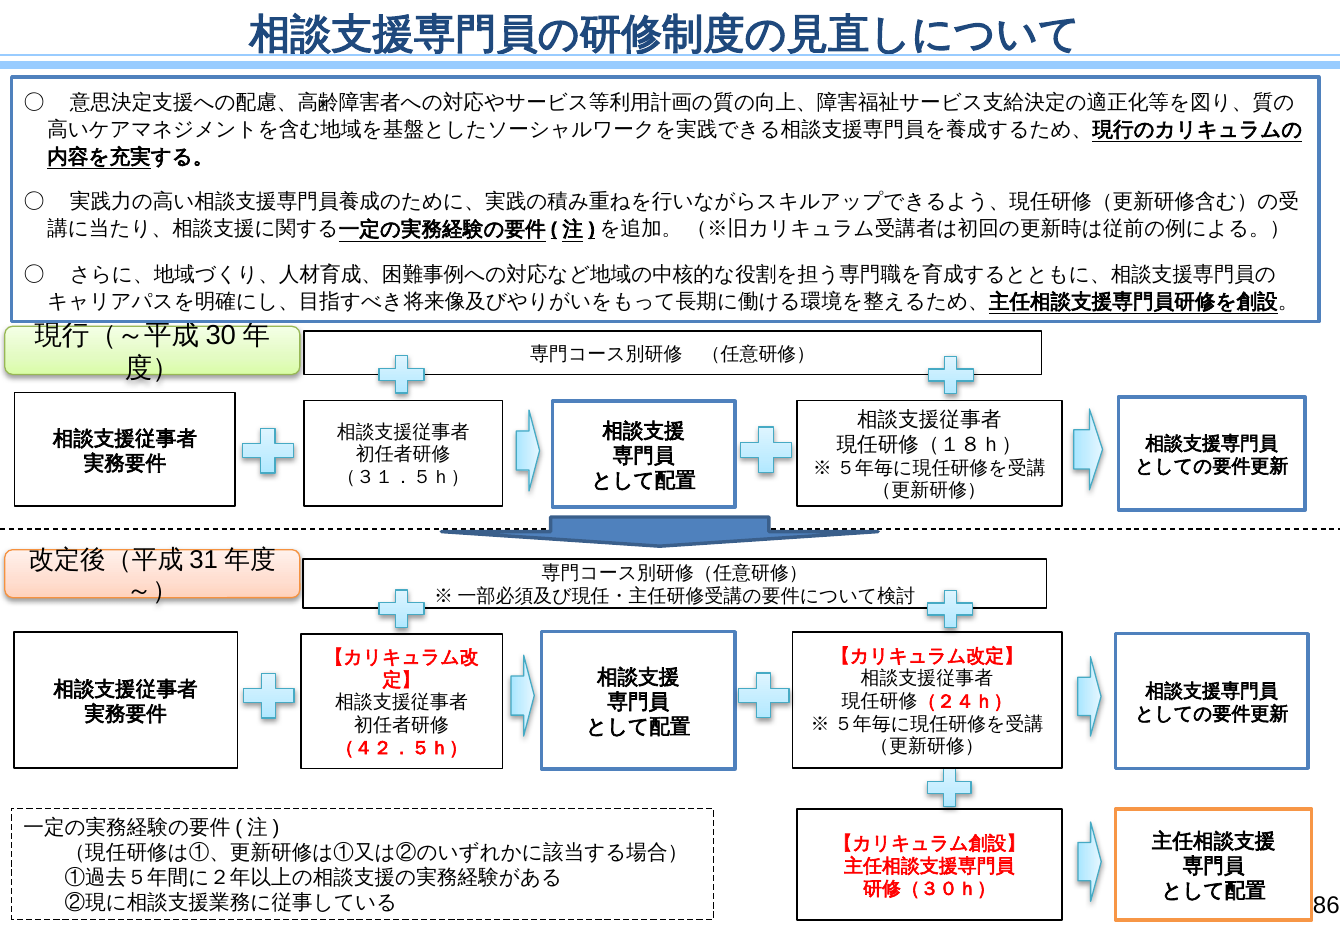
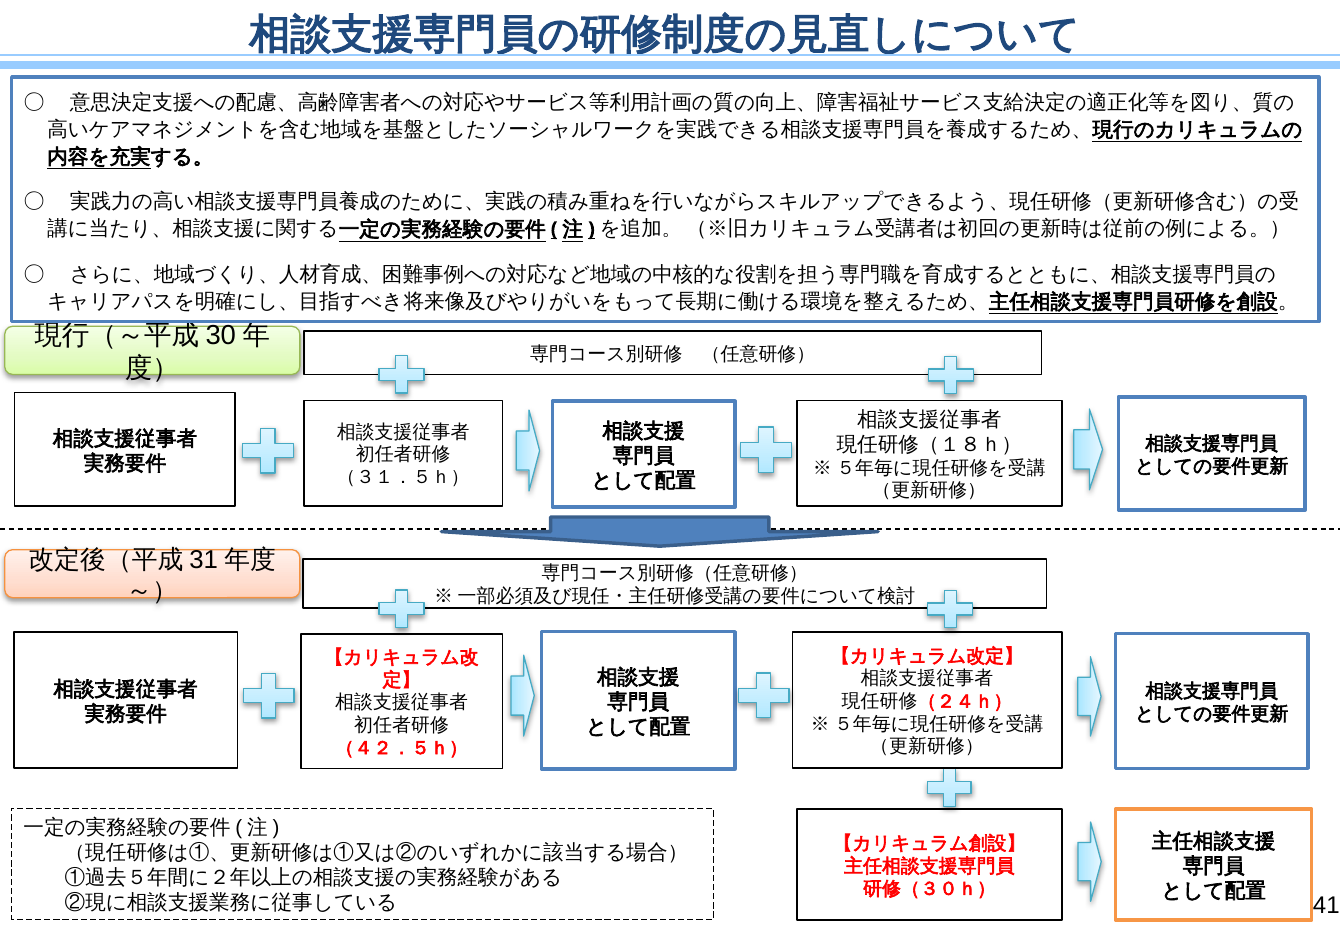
86: 86 -> 41
